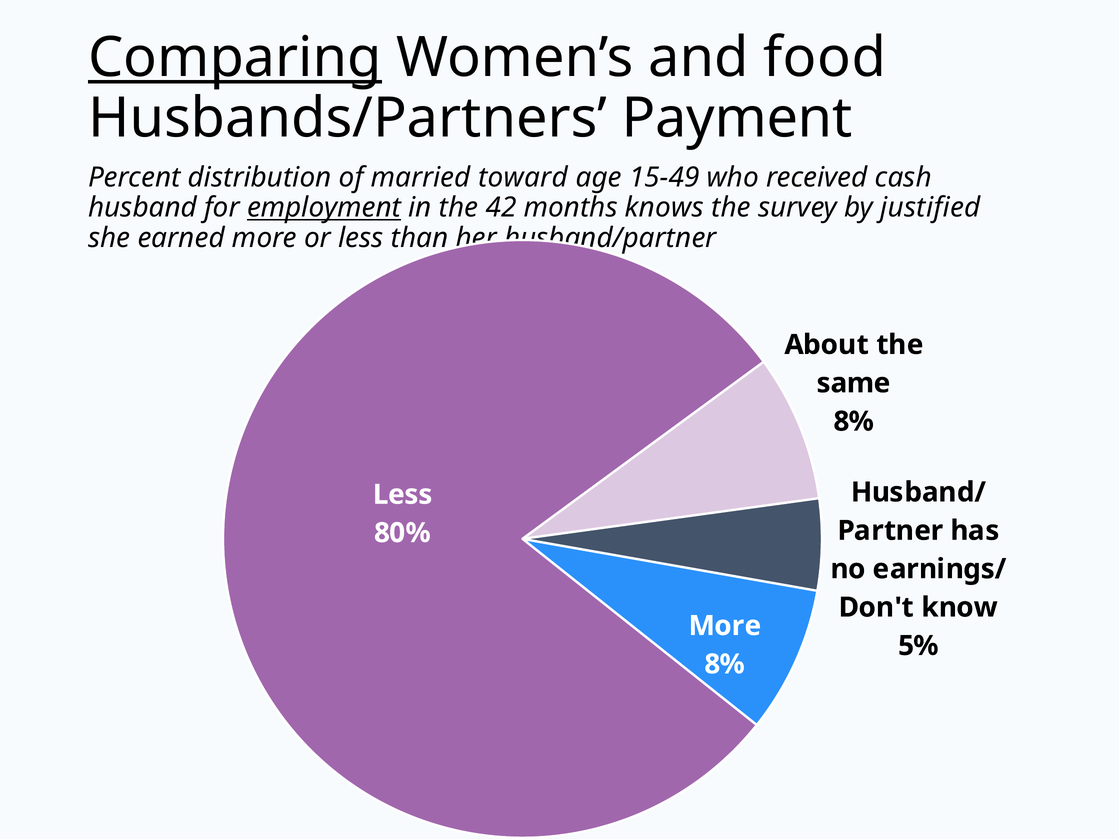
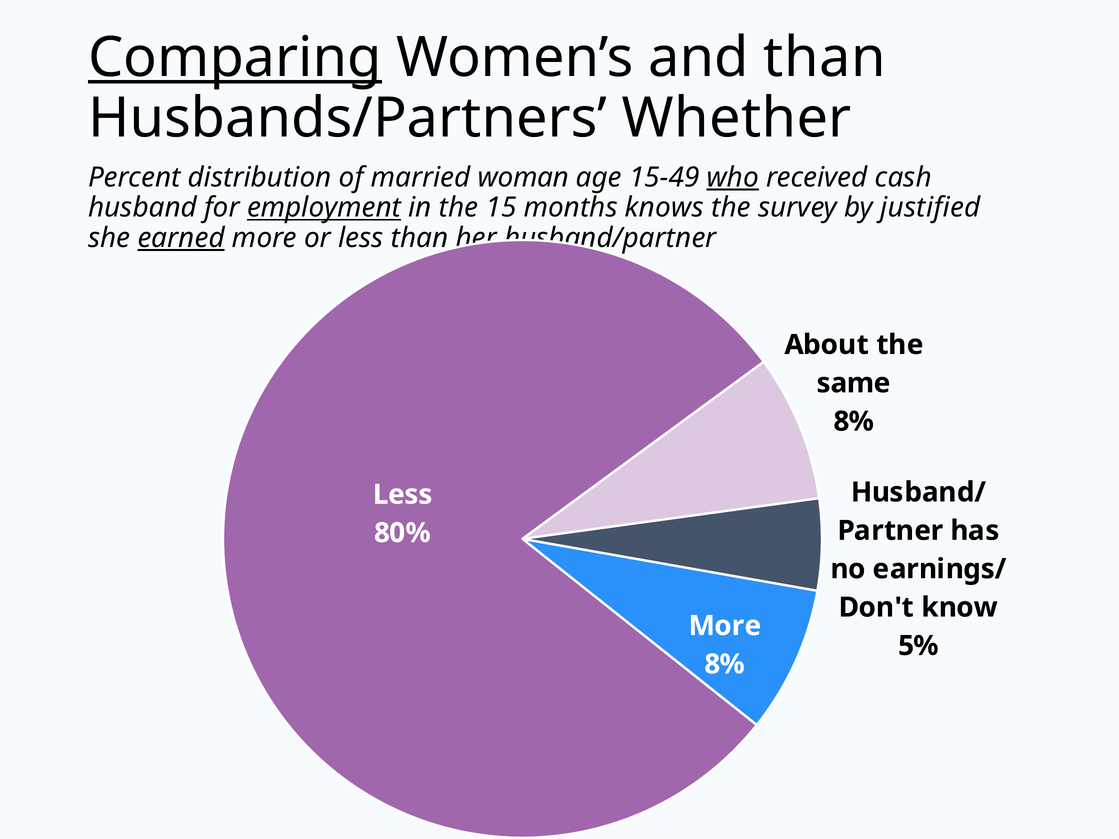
and food: food -> than
Payment: Payment -> Whether
toward: toward -> woman
who underline: none -> present
42: 42 -> 15
earned underline: none -> present
